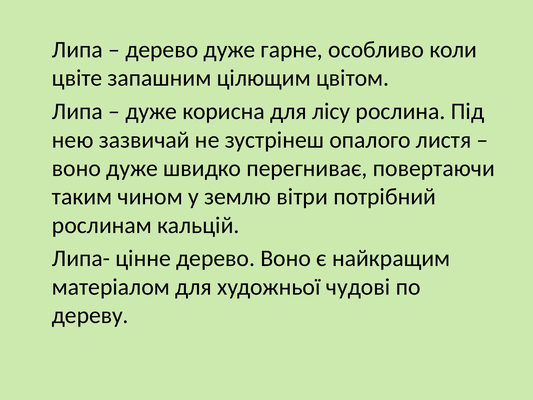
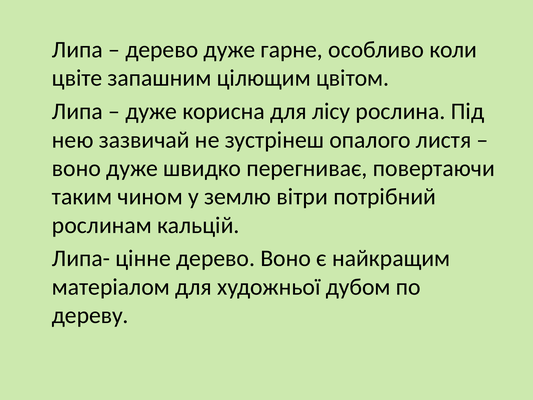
чудові: чудові -> дубом
